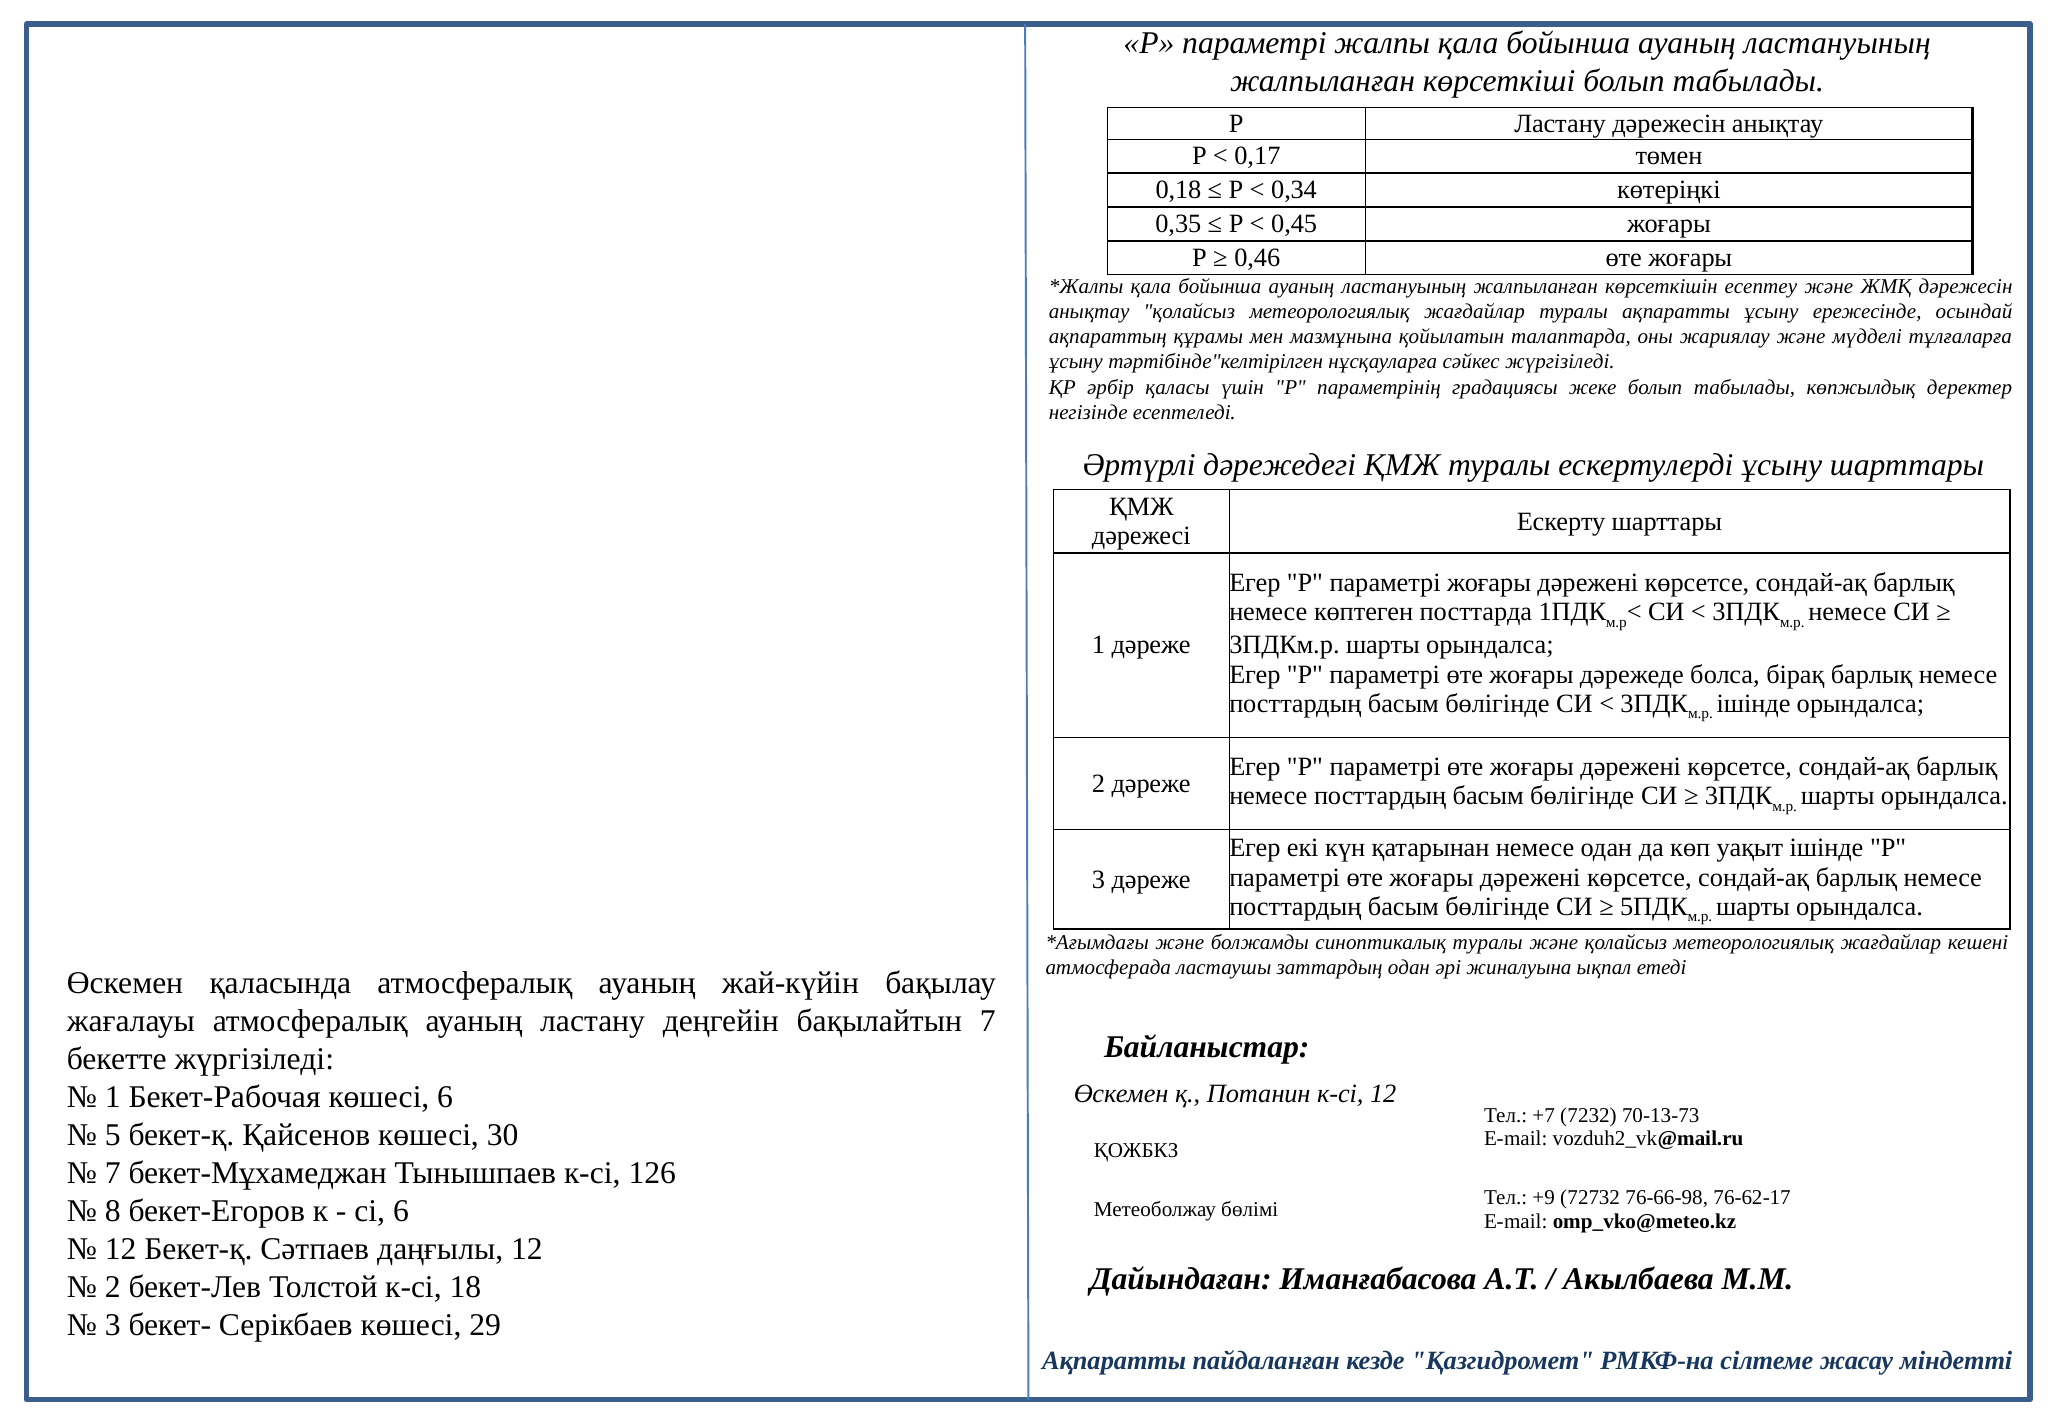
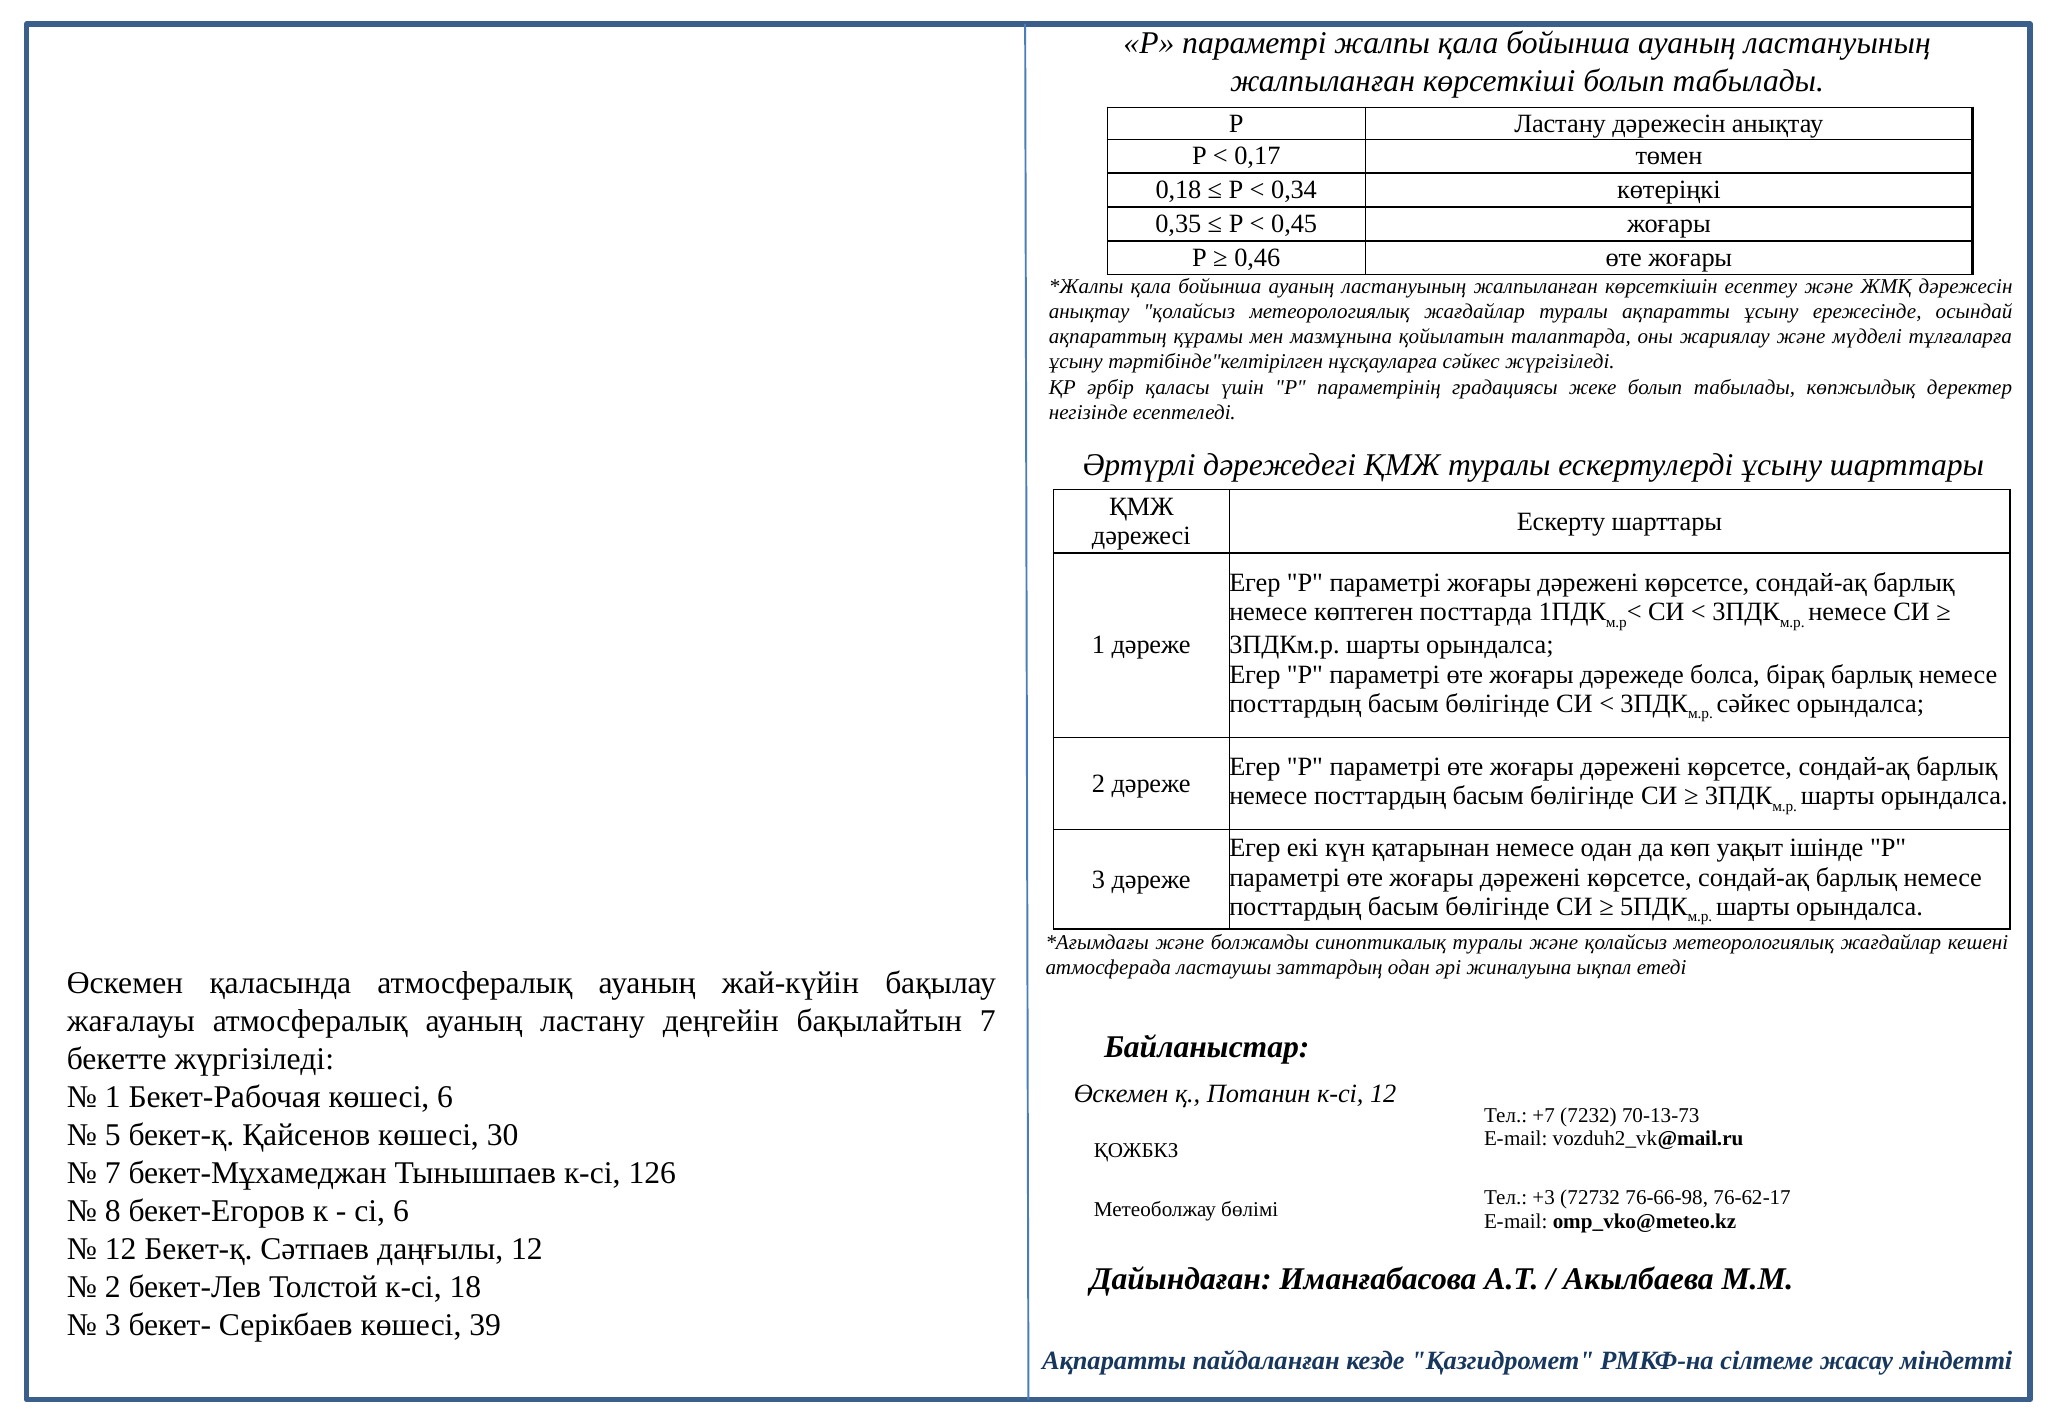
ішінде at (1754, 703): ішінде -> сәйкес
+9: +9 -> +3
29: 29 -> 39
